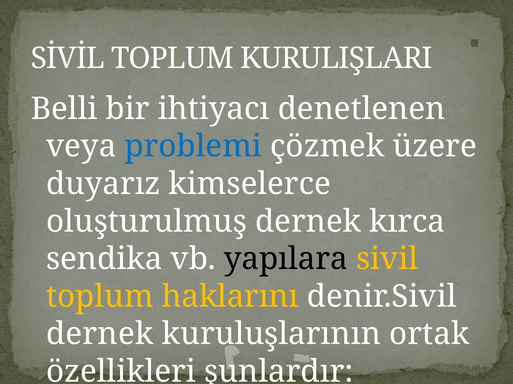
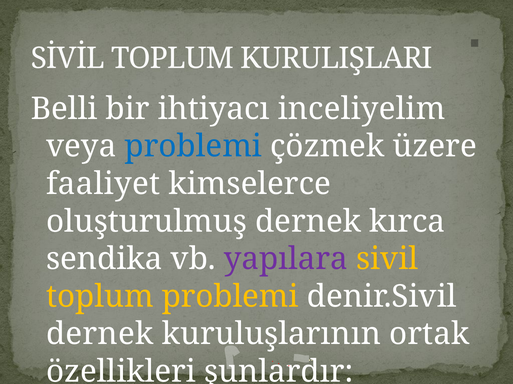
denetlenen: denetlenen -> inceliyelim
duyarız: duyarız -> faaliyet
yapılara colour: black -> purple
toplum haklarını: haklarını -> problemi
